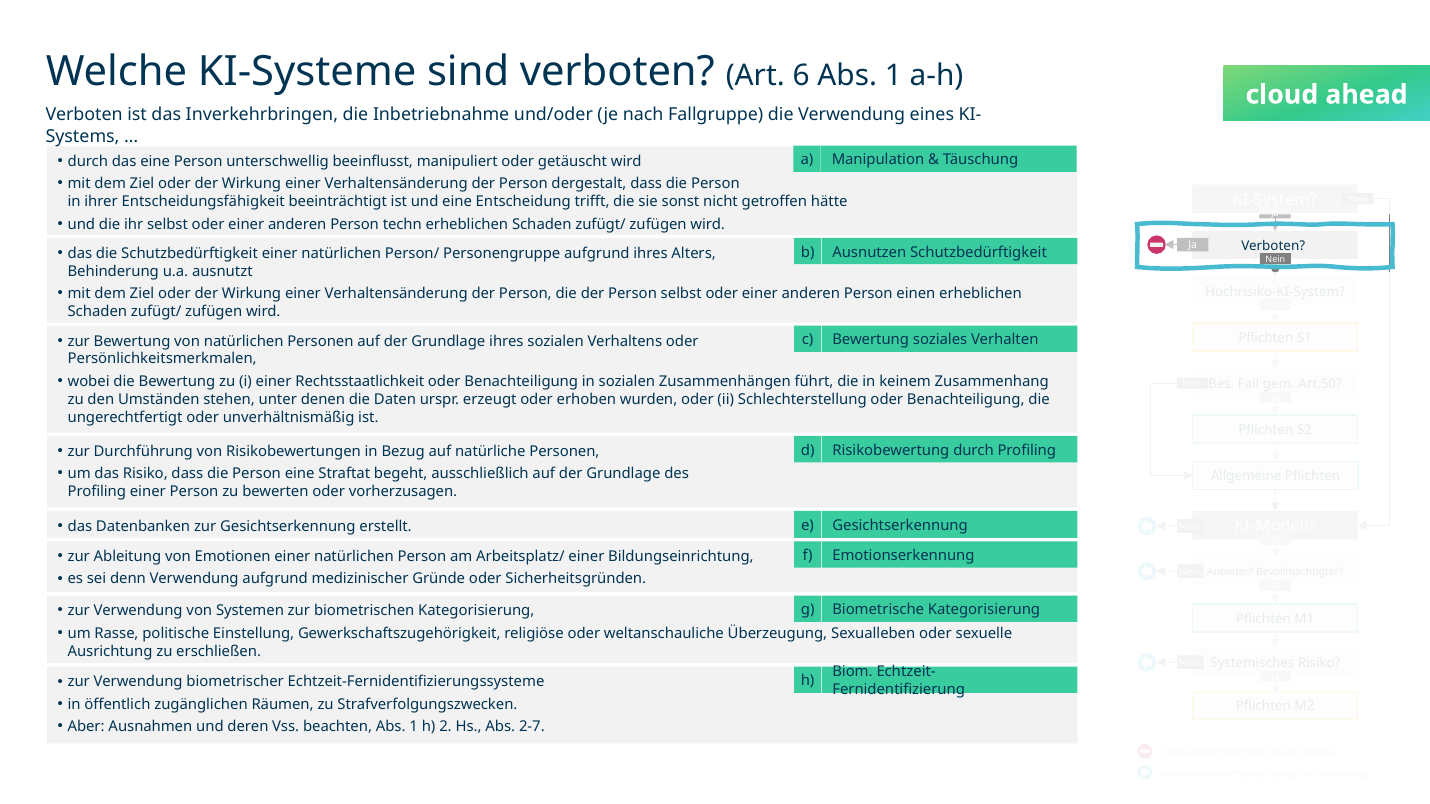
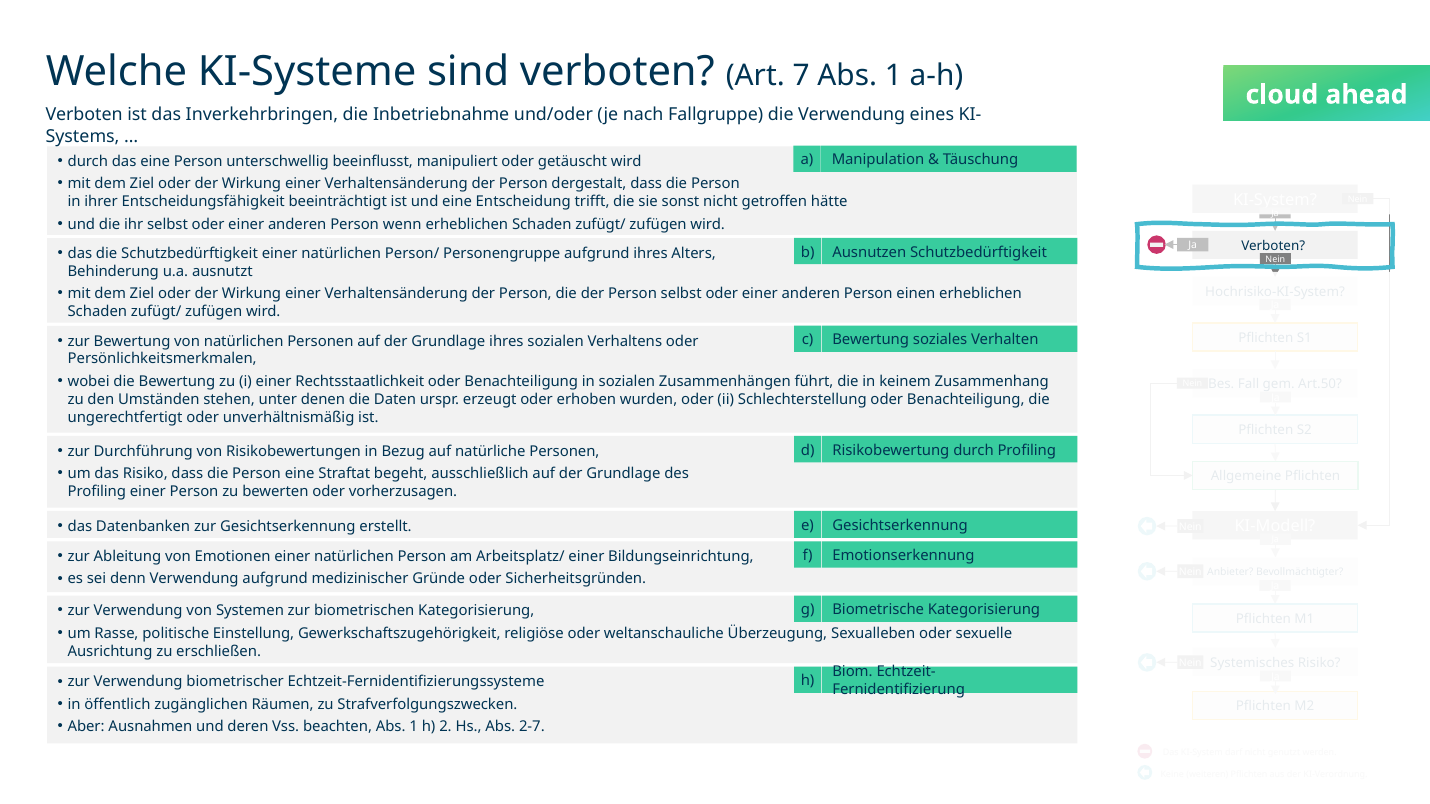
6: 6 -> 7
techn: techn -> wenn
